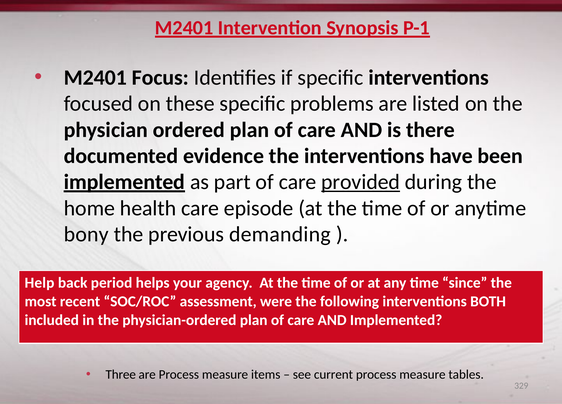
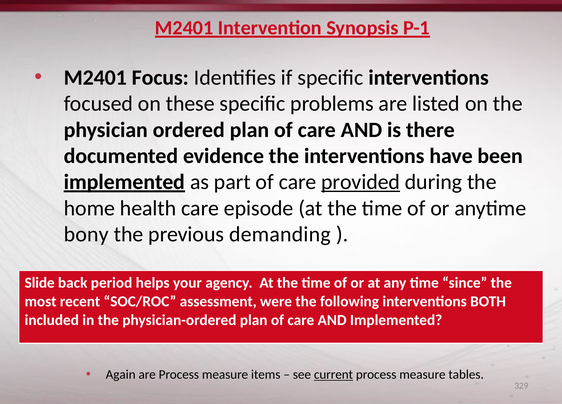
Help: Help -> Slide
Three: Three -> Again
current underline: none -> present
